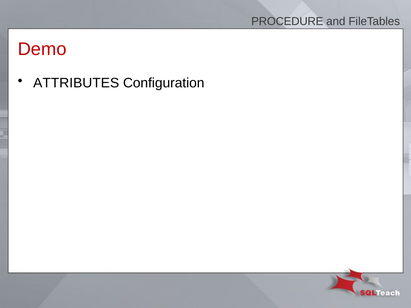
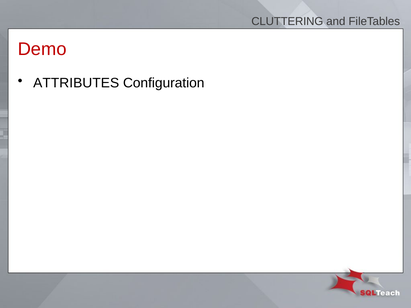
PROCEDURE: PROCEDURE -> CLUTTERING
